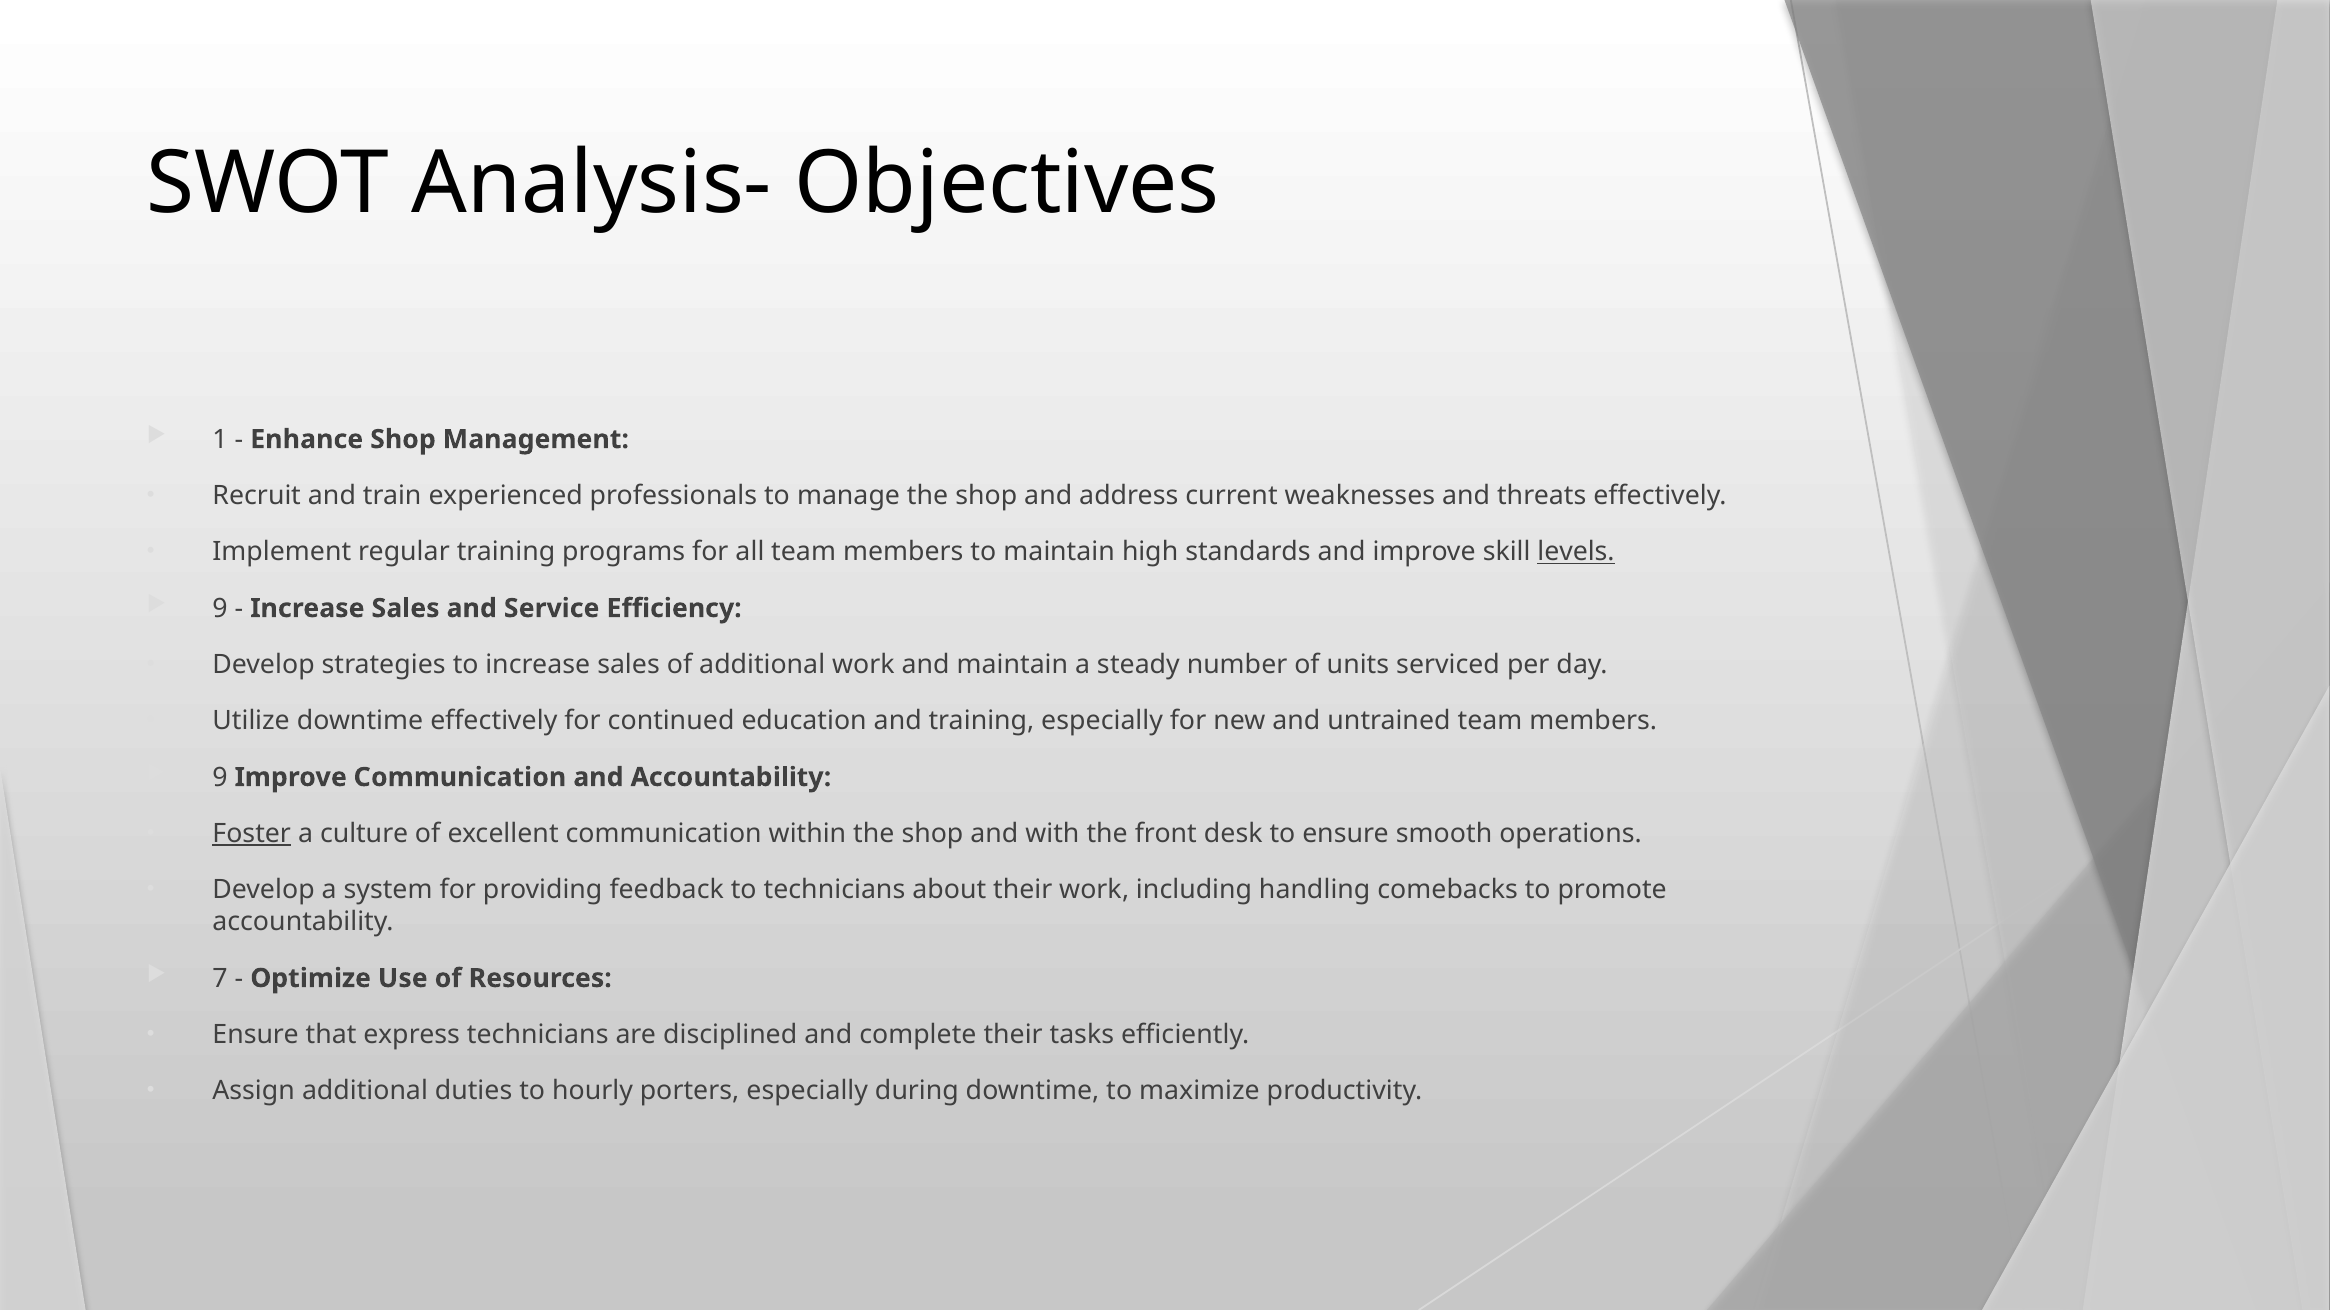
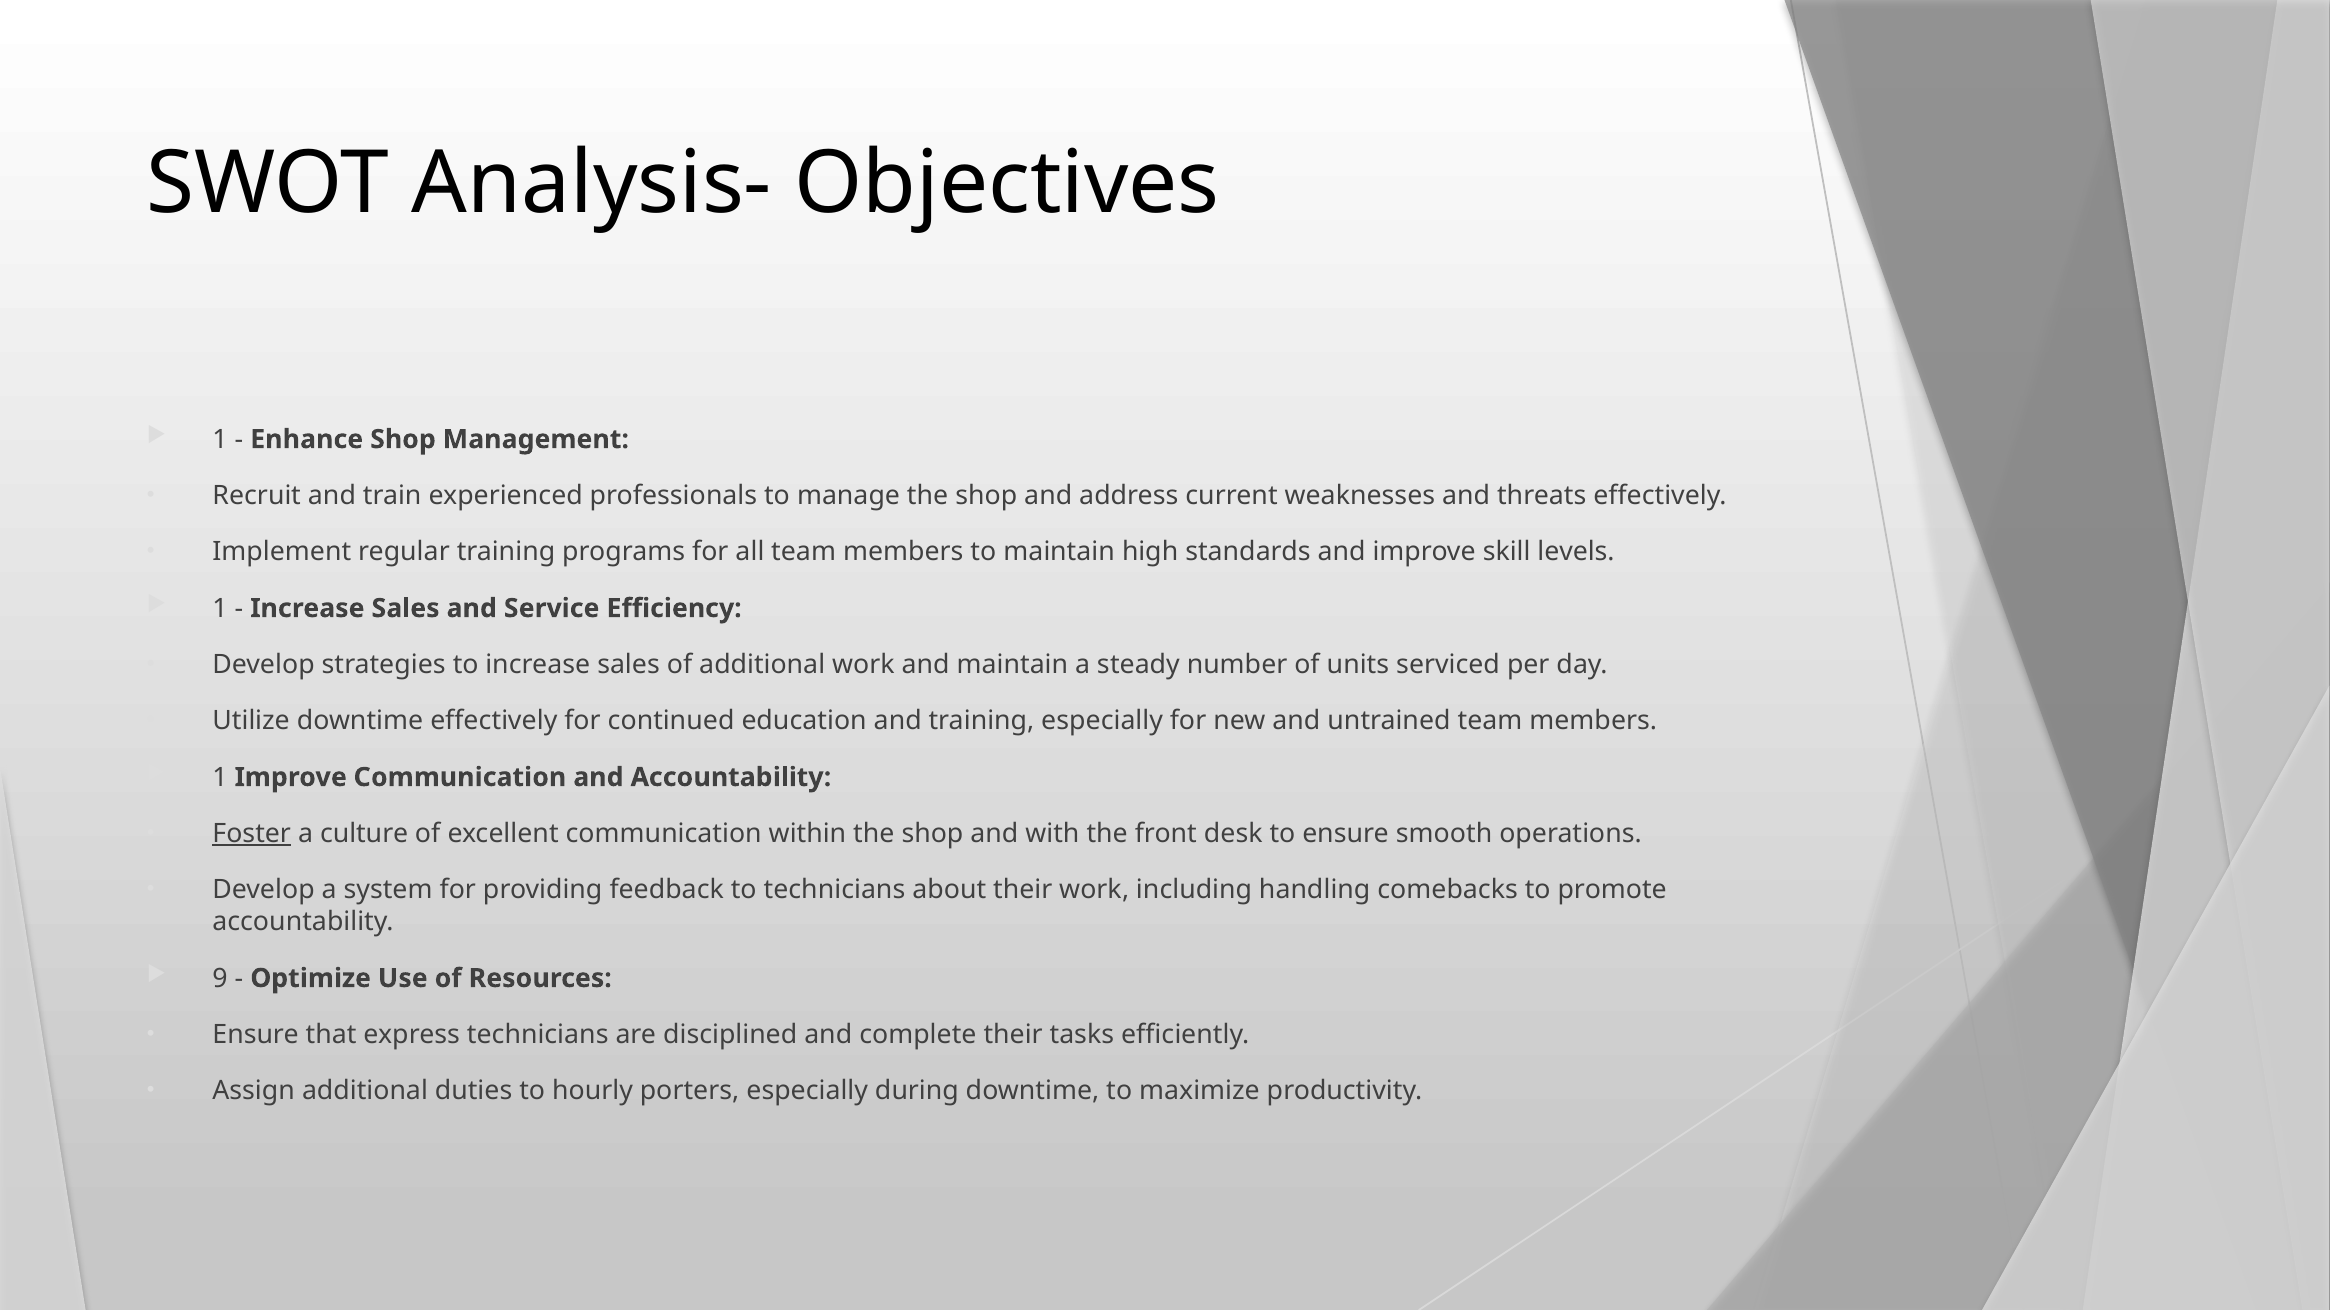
levels underline: present -> none
9 at (220, 609): 9 -> 1
9 at (220, 778): 9 -> 1
7: 7 -> 9
